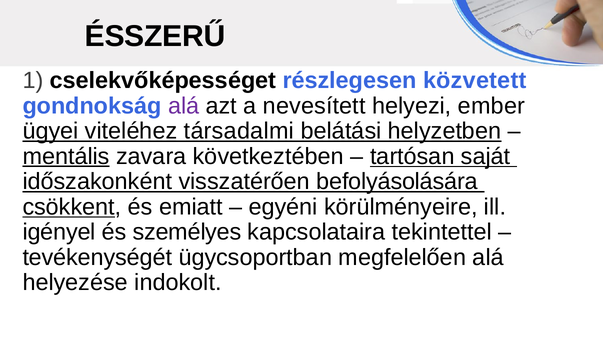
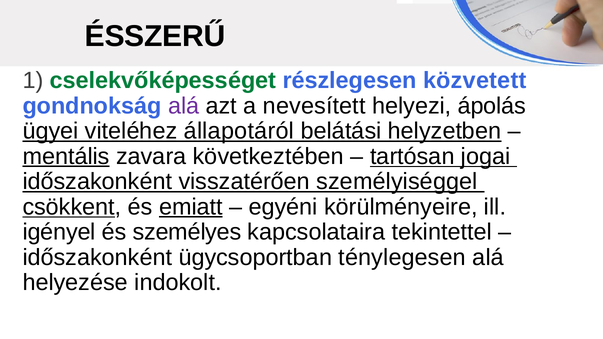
cselekvőképességet colour: black -> green
ember: ember -> ápolás
társadalmi: társadalmi -> állapotáról
saját: saját -> jogai
befolyásolására: befolyásolására -> személyiséggel
emiatt underline: none -> present
tevékenységét at (97, 258): tevékenységét -> időszakonként
megfelelően: megfelelően -> ténylegesen
